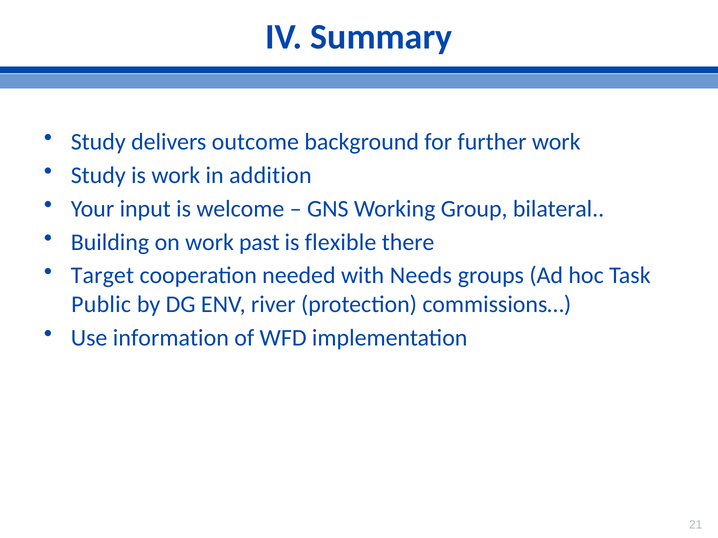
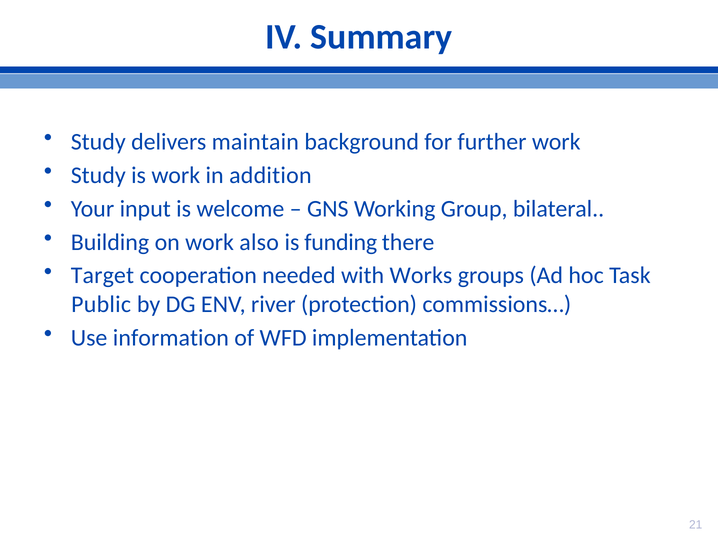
outcome: outcome -> maintain
past: past -> also
flexible: flexible -> funding
Needs: Needs -> Works
